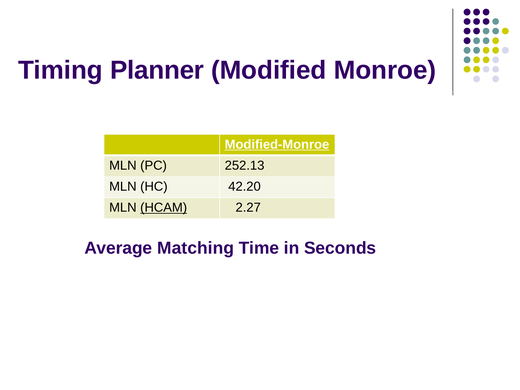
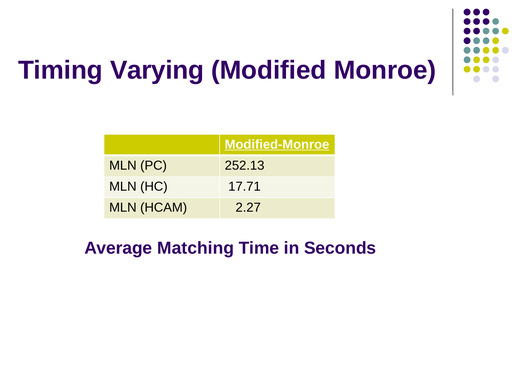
Planner: Planner -> Varying
42.20: 42.20 -> 17.71
HCAM underline: present -> none
